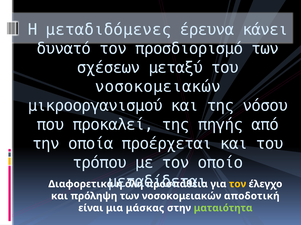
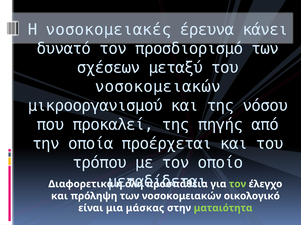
μεταδιδόμενες: μεταδιδόμενες -> νοσοκομειακές
τον at (238, 185) colour: yellow -> light green
αποδοτική: αποδοτική -> οικολογικό
